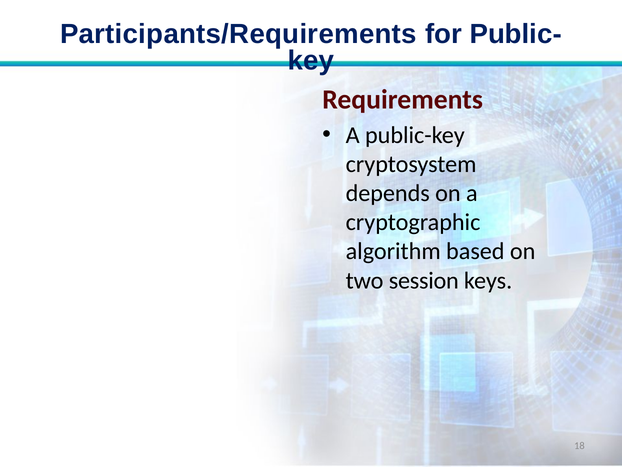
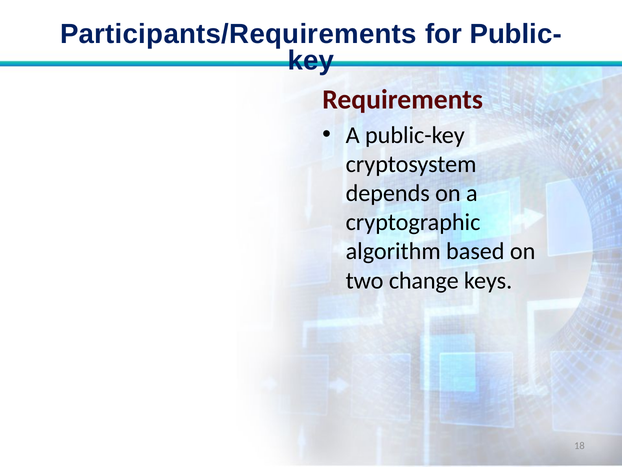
session: session -> change
